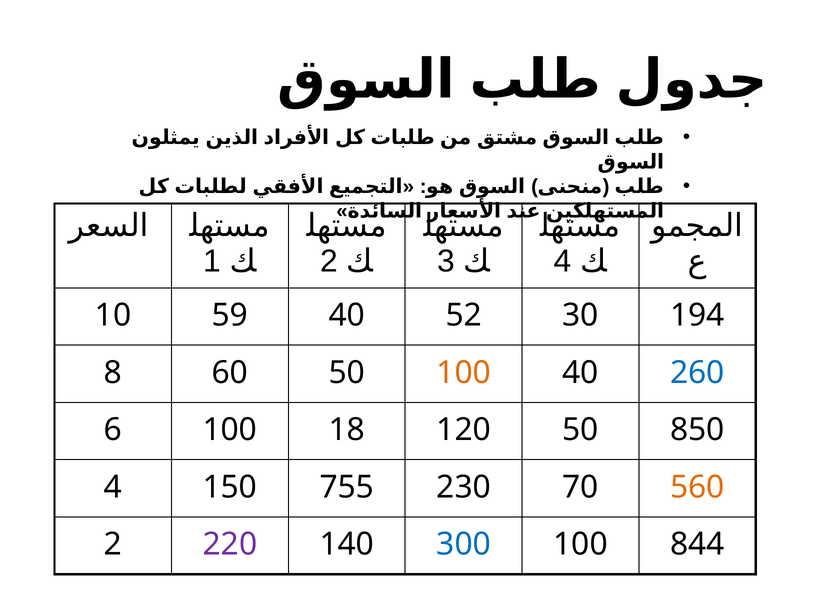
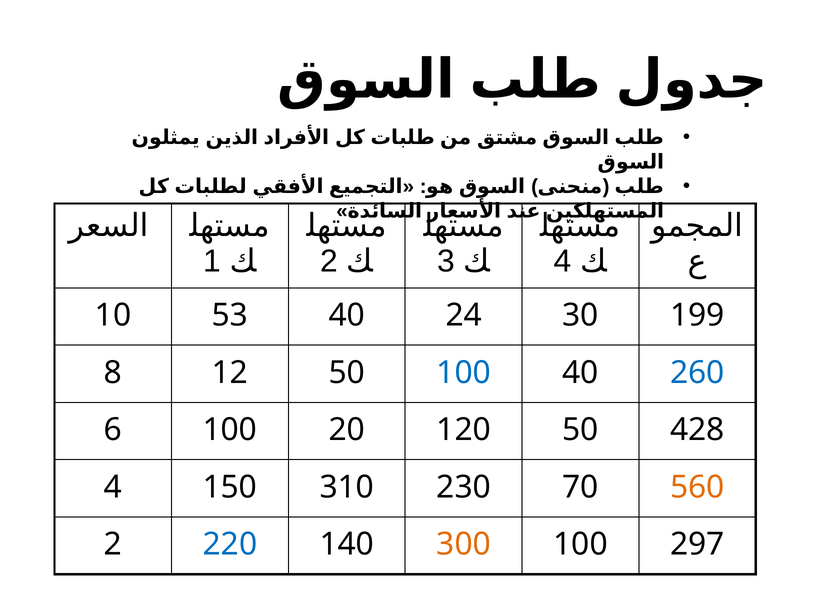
59: 59 -> 53
52: 52 -> 24
194: 194 -> 199
60: 60 -> 12
100 at (464, 372) colour: orange -> blue
18: 18 -> 20
850: 850 -> 428
755: 755 -> 310
220 colour: purple -> blue
300 colour: blue -> orange
844: 844 -> 297
